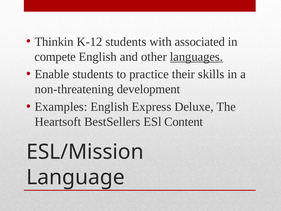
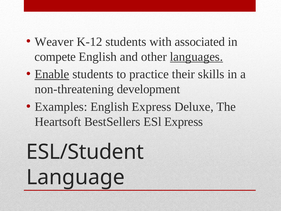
Thinkin: Thinkin -> Weaver
Enable underline: none -> present
ESl Content: Content -> Express
ESL/Mission: ESL/Mission -> ESL/Student
